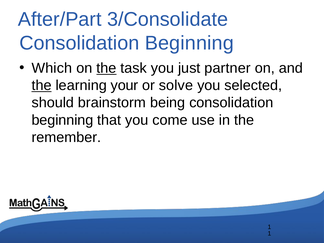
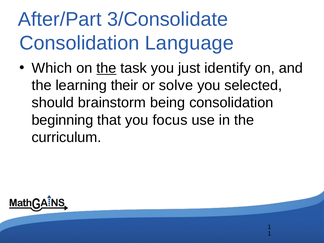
Beginning at (189, 43): Beginning -> Language
partner: partner -> identify
the at (42, 85) underline: present -> none
your: your -> their
come: come -> focus
remember: remember -> curriculum
